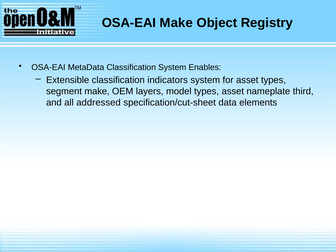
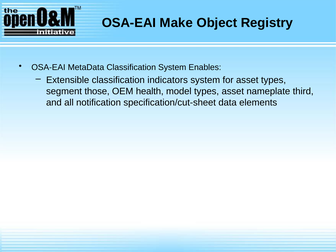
segment make: make -> those
layers: layers -> health
addressed: addressed -> notification
